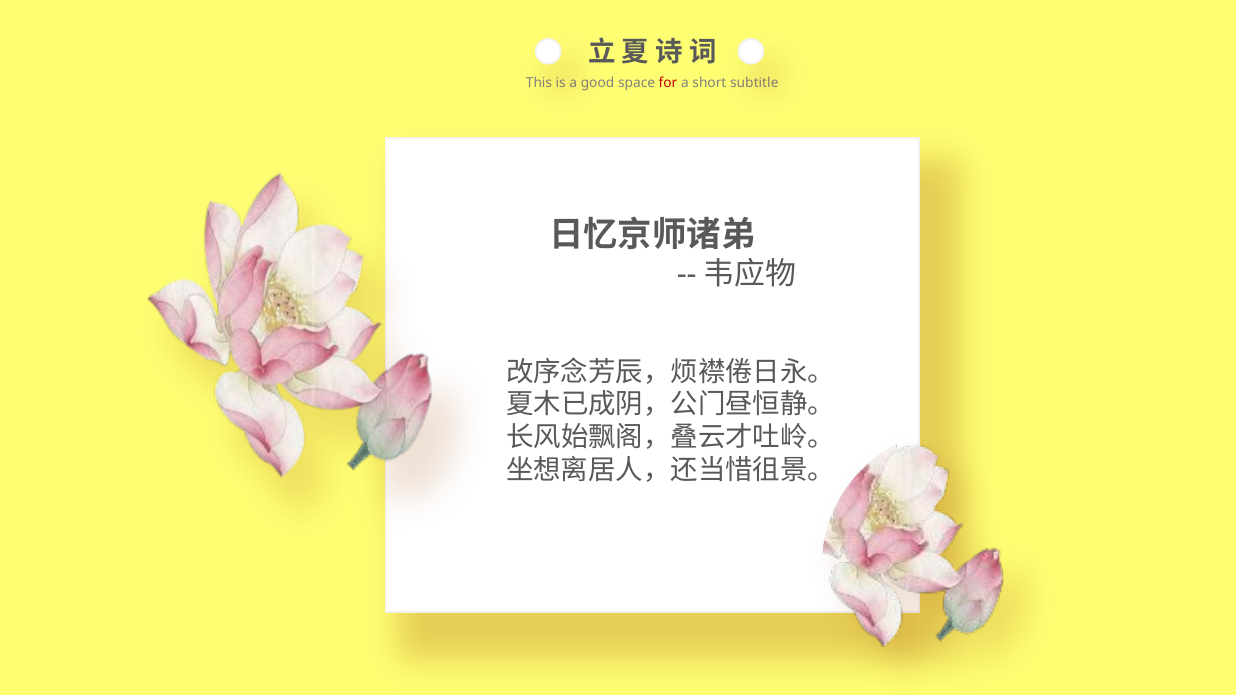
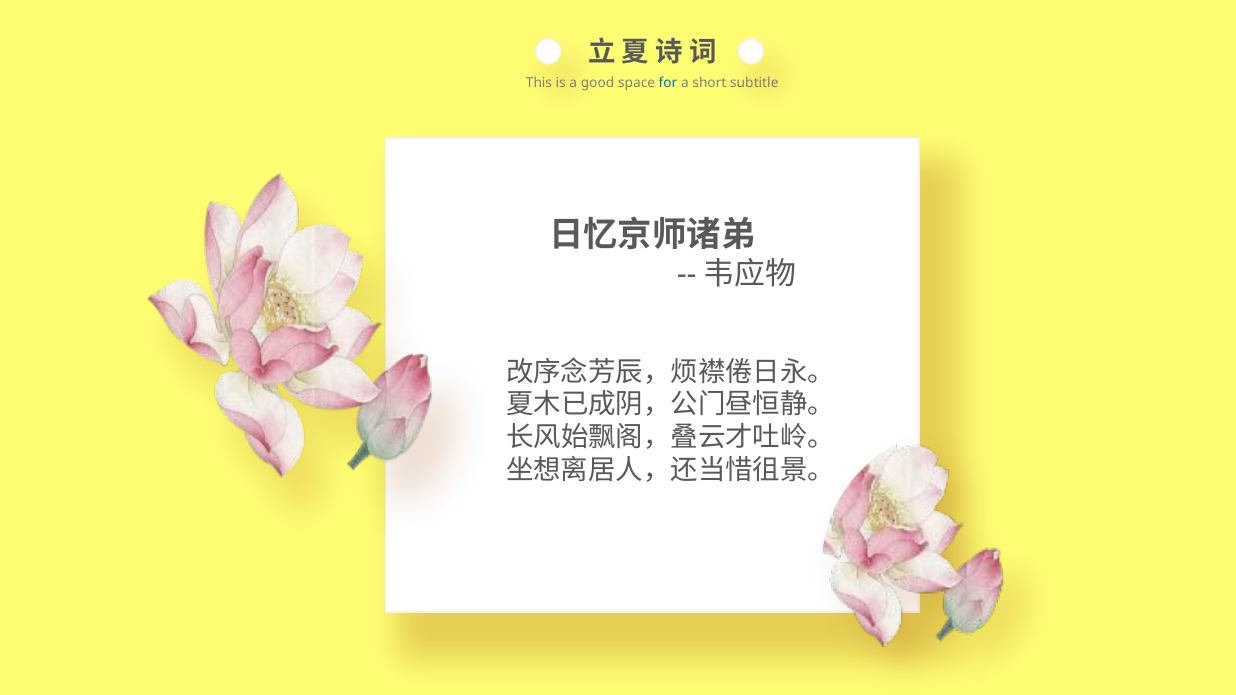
for colour: red -> blue
